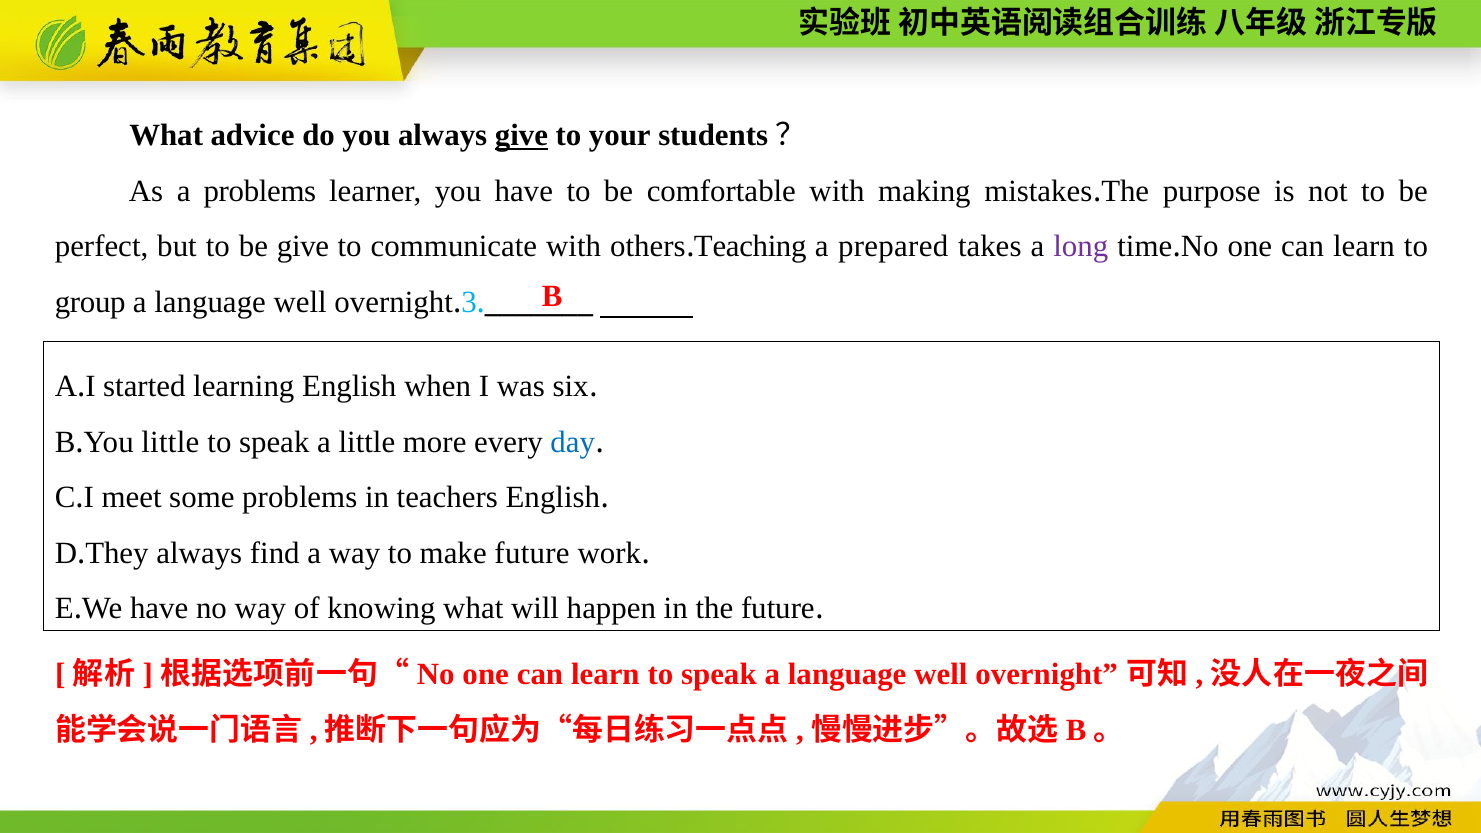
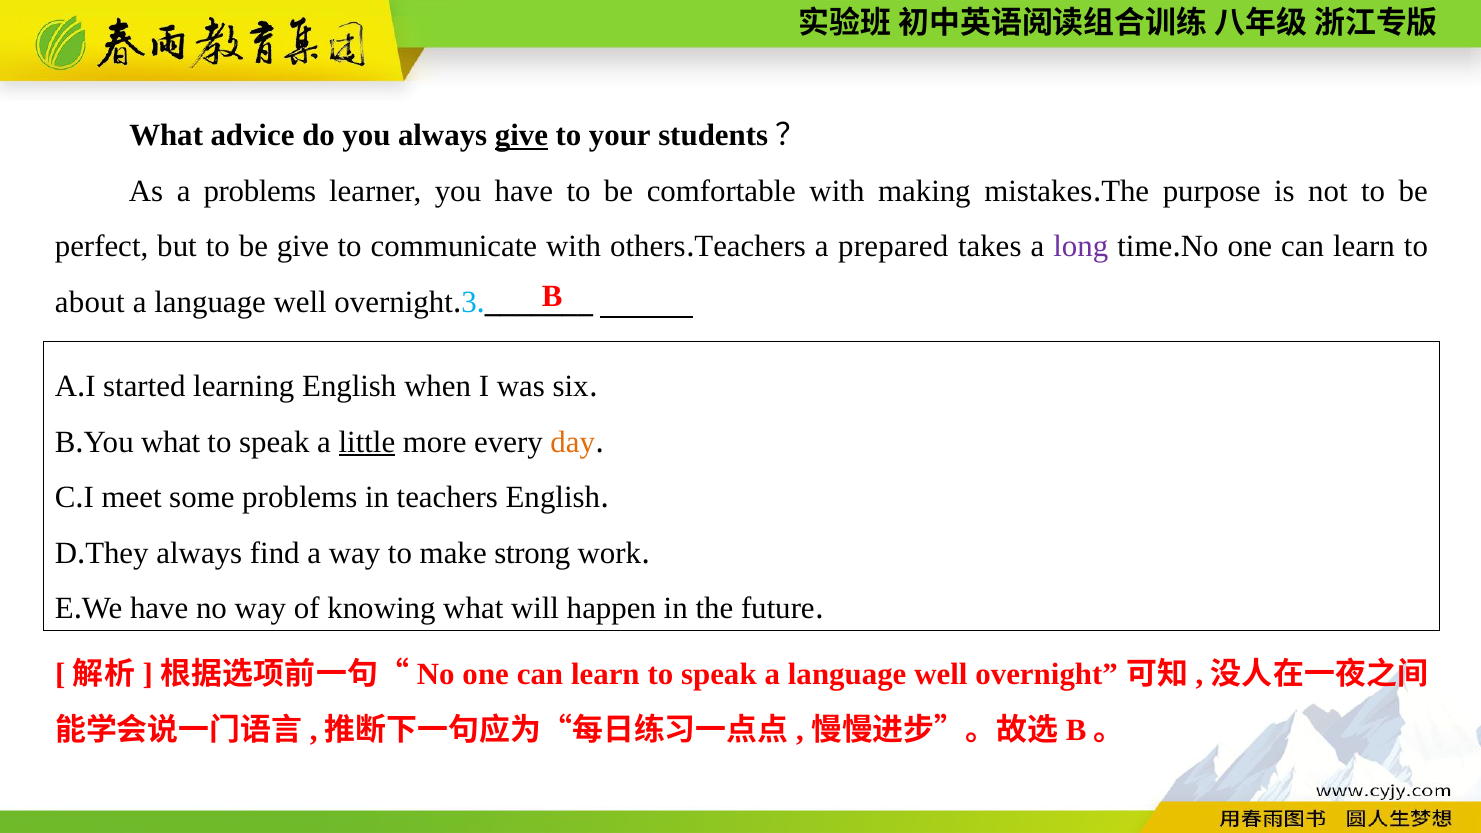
Teaching at (750, 246): Teaching -> Teachers
group: group -> about
You little: little -> what
little at (367, 442) underline: none -> present
day colour: blue -> orange
make future: future -> strong
